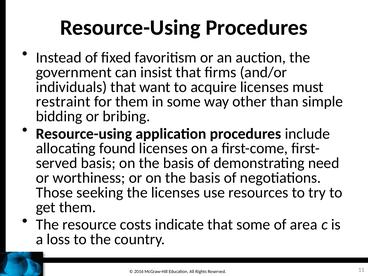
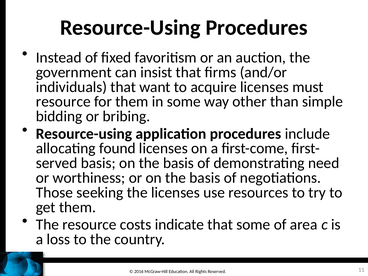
restraint at (63, 102): restraint -> resource
